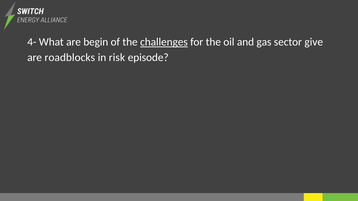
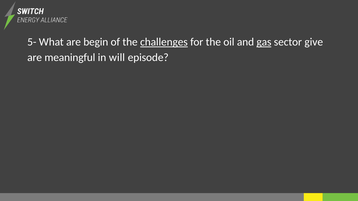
4-: 4- -> 5-
gas underline: none -> present
roadblocks: roadblocks -> meaningful
risk: risk -> will
